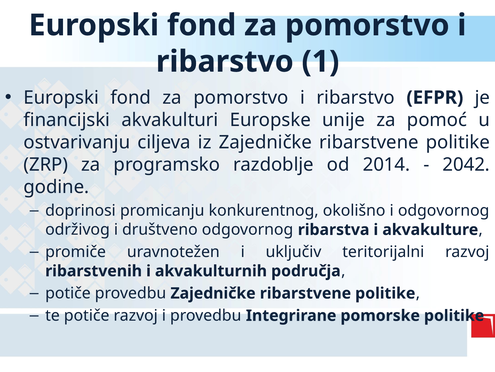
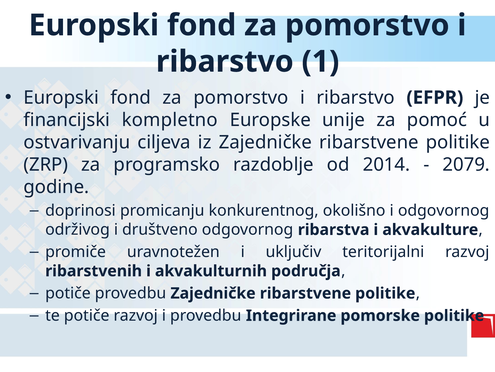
akvakulturi: akvakulturi -> kompletno
2042: 2042 -> 2079
